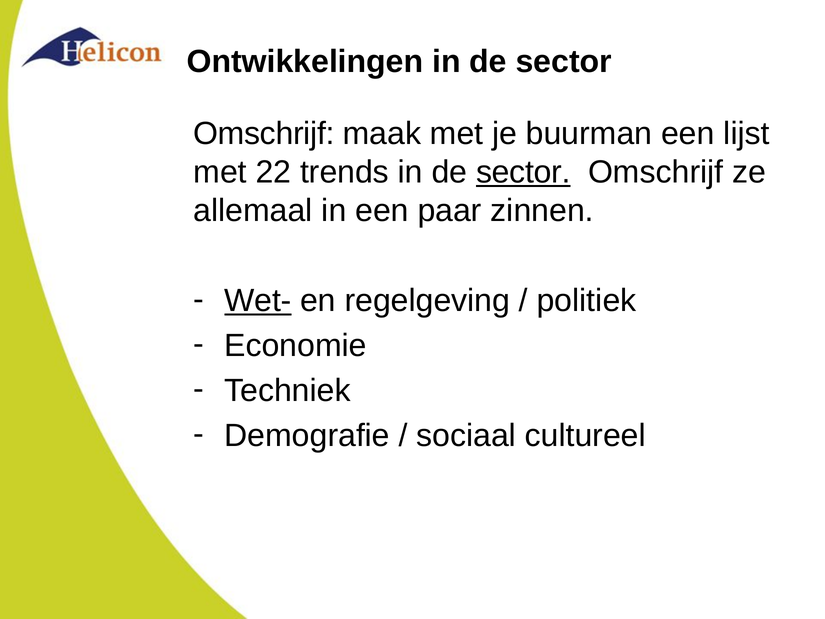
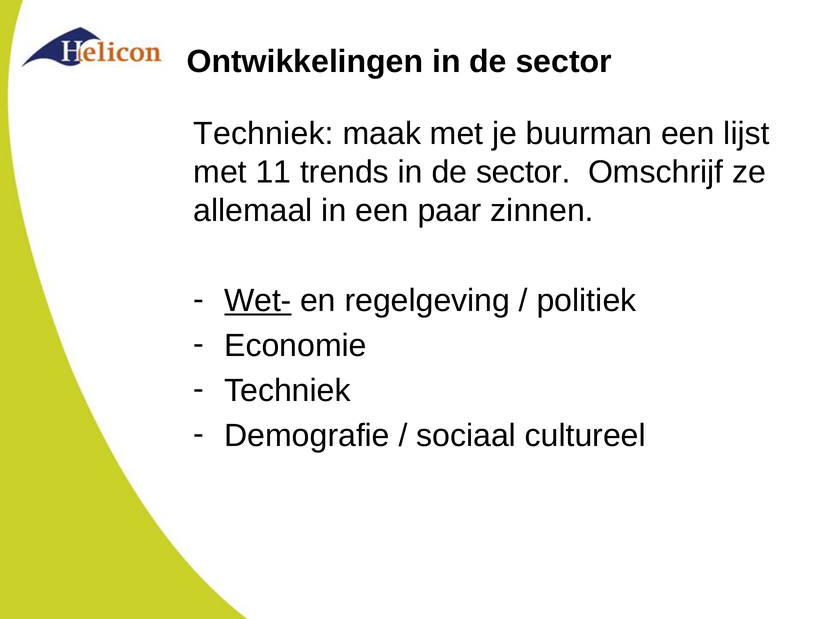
Omschrijf at (264, 134): Omschrijf -> Techniek
22: 22 -> 11
sector at (523, 172) underline: present -> none
